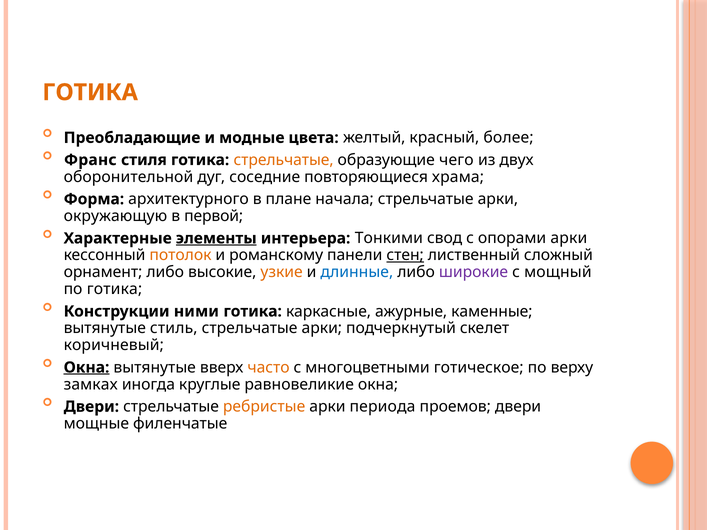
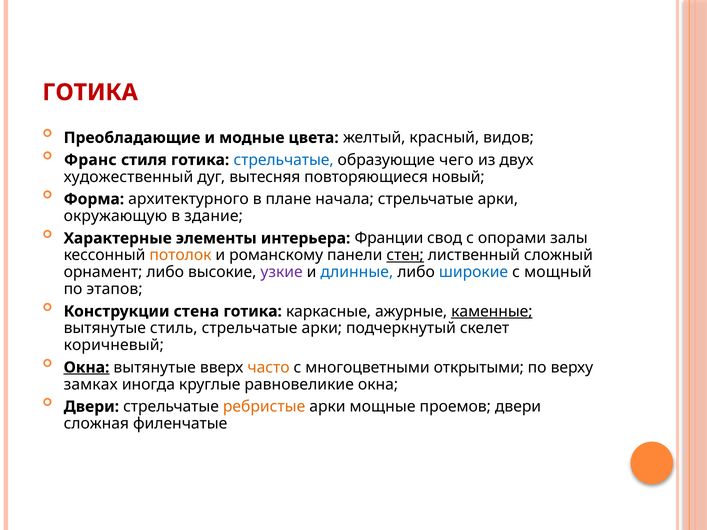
ГОТИКА at (90, 92) colour: orange -> red
более: более -> видов
стрельчатые at (284, 160) colour: orange -> blue
оборонительной: оборонительной -> художественный
соседние: соседние -> вытесняя
храма: храма -> новый
первой: первой -> здание
элементы underline: present -> none
Тонкими: Тонкими -> Франции
опорами арки: арки -> залы
узкие colour: orange -> purple
широкие colour: purple -> blue
по готика: готика -> этапов
ними: ними -> стена
каменные underline: none -> present
готическое: готическое -> открытыми
периода: периода -> мощные
мощные: мощные -> сложная
